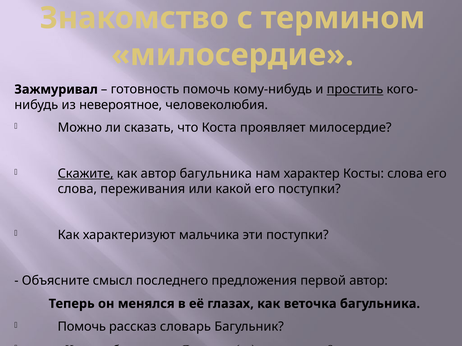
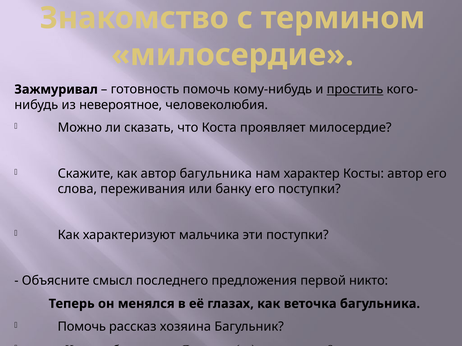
Скажите underline: present -> none
Косты слова: слова -> автор
какой: какой -> банку
первой автор: автор -> никто
словарь: словарь -> хозяина
